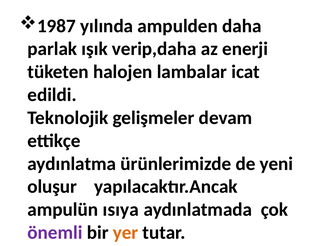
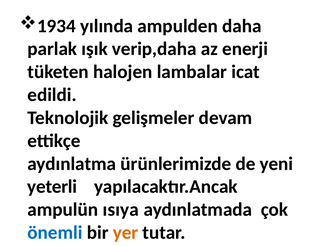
1987: 1987 -> 1934
oluşur: oluşur -> yeterli
önemli colour: purple -> blue
